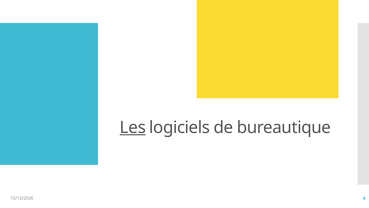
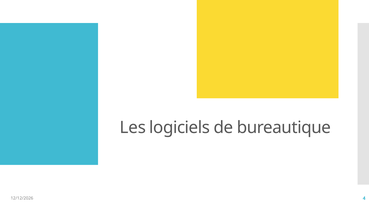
Les underline: present -> none
